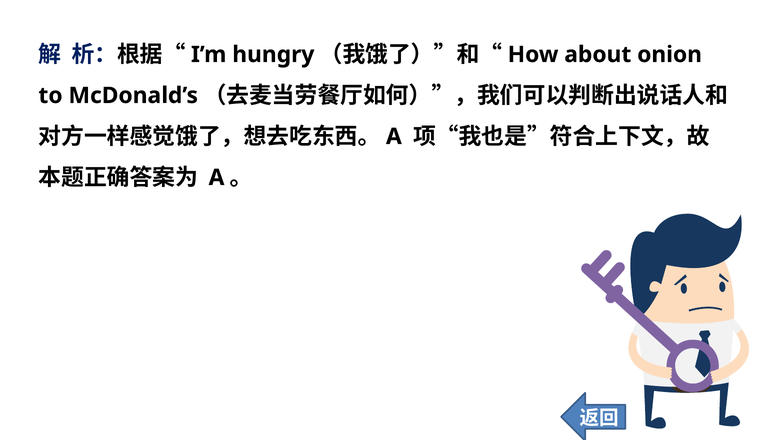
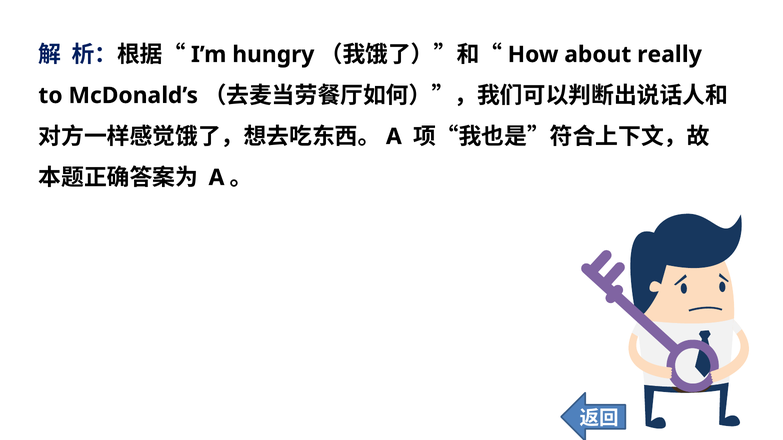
onion: onion -> really
